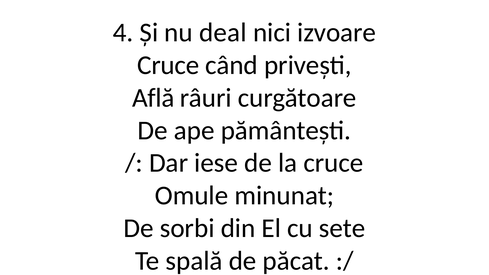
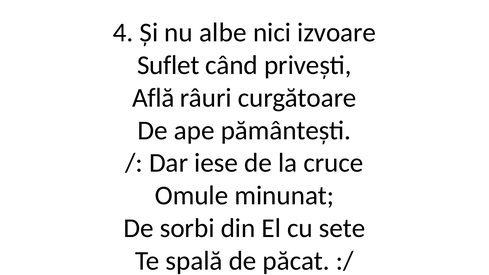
deal: deal -> albe
Cruce at (168, 65): Cruce -> Suflet
